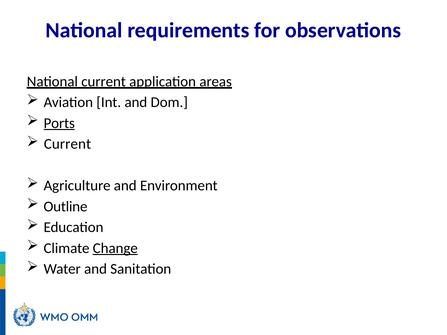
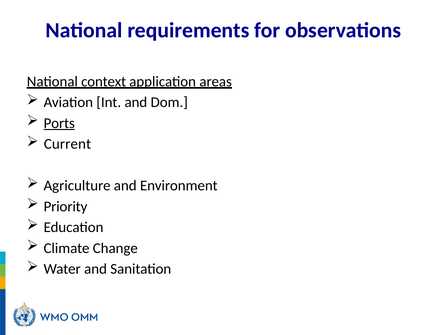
National current: current -> context
Outline: Outline -> Priority
Change underline: present -> none
